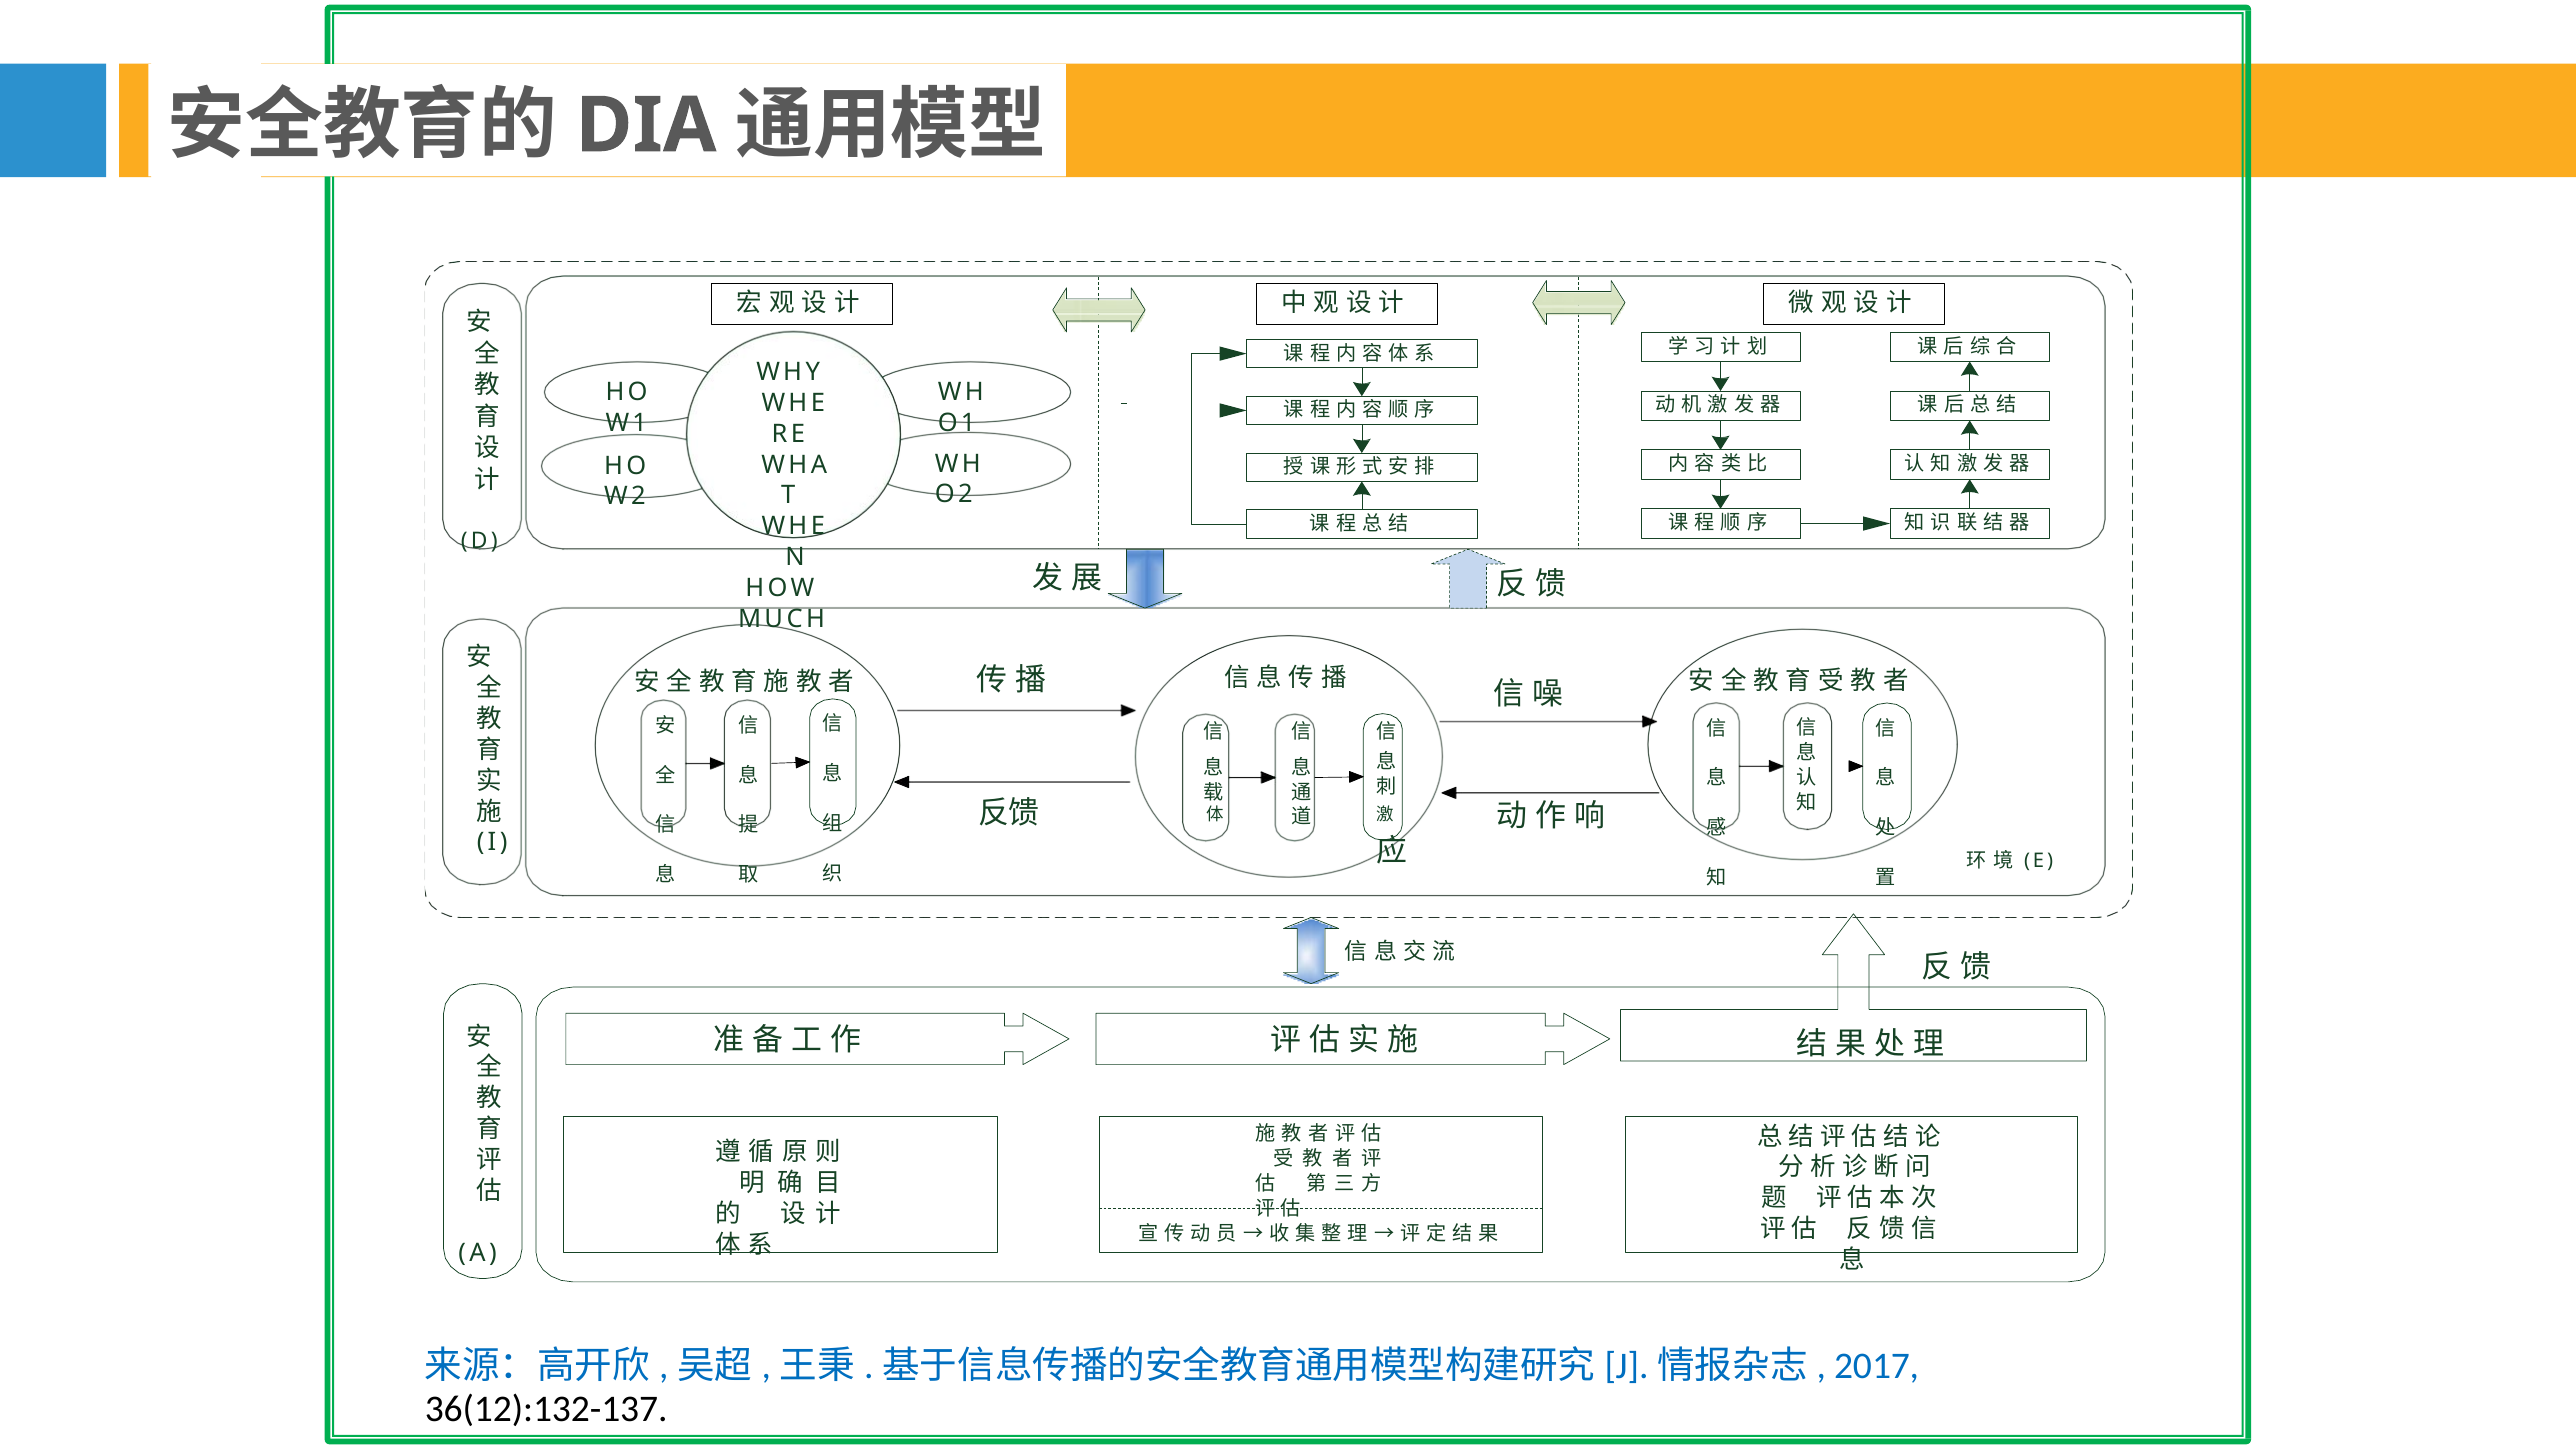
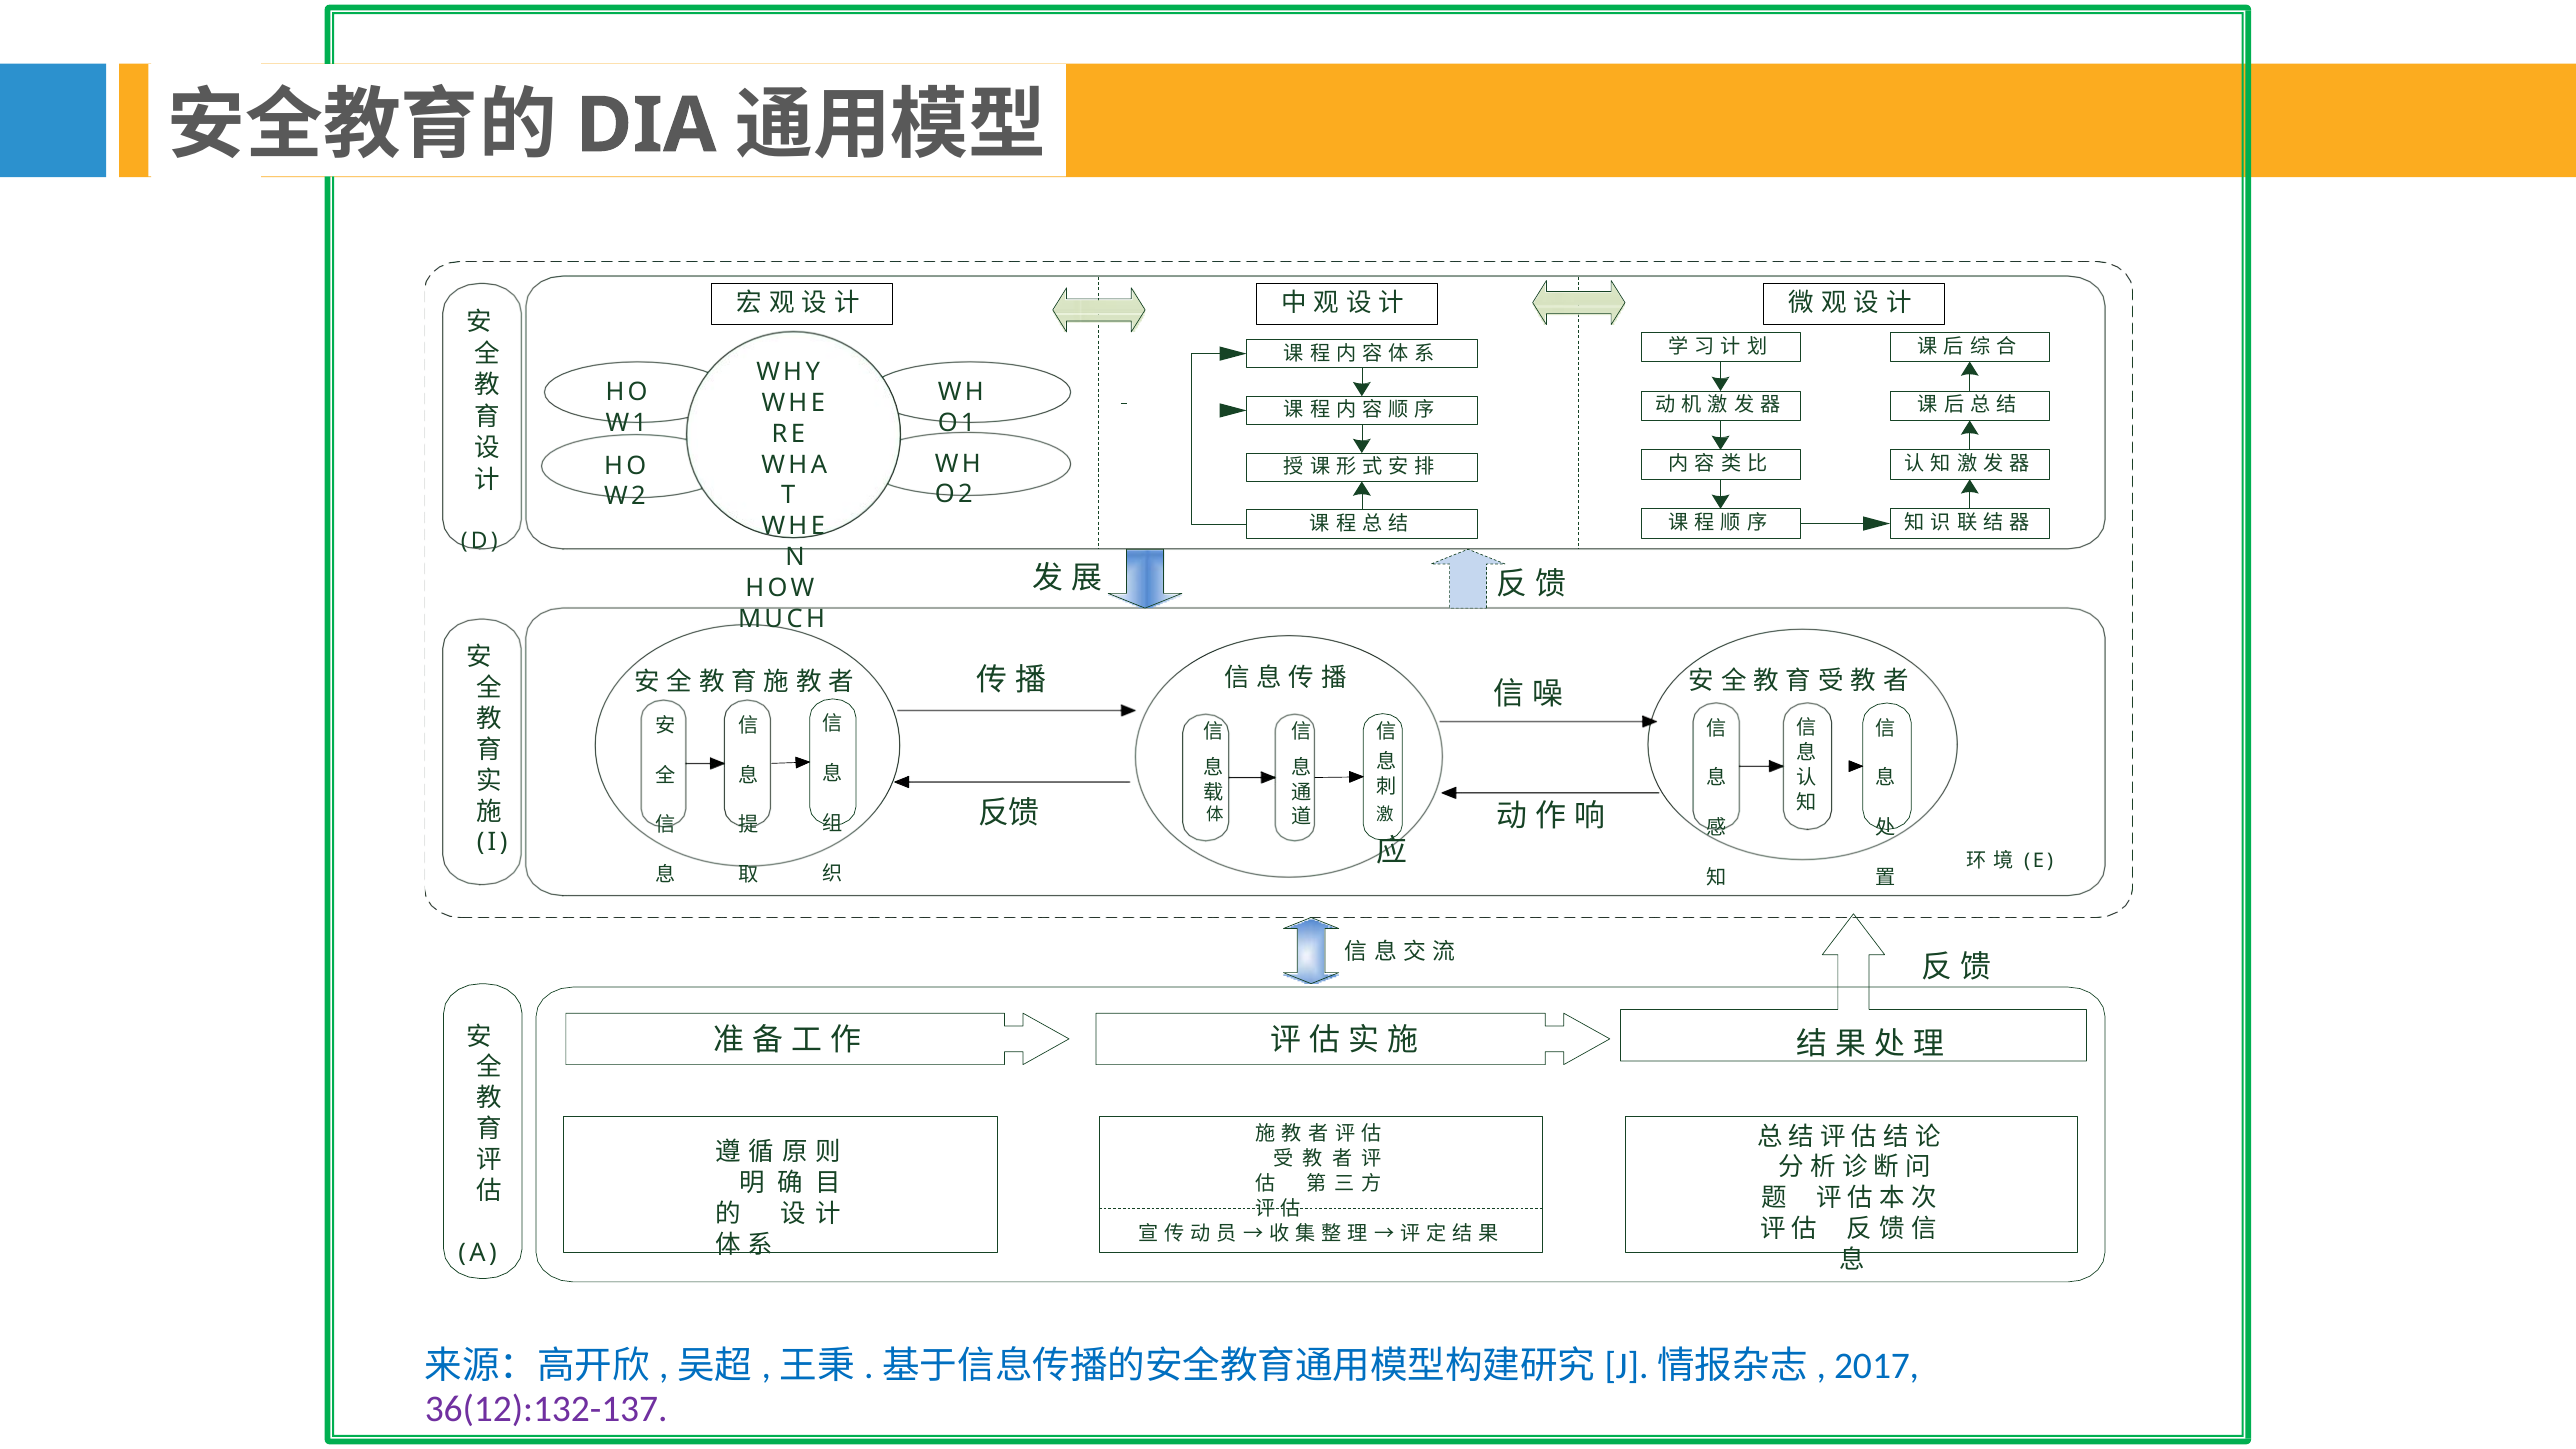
36(12):132-137 colour: black -> purple
